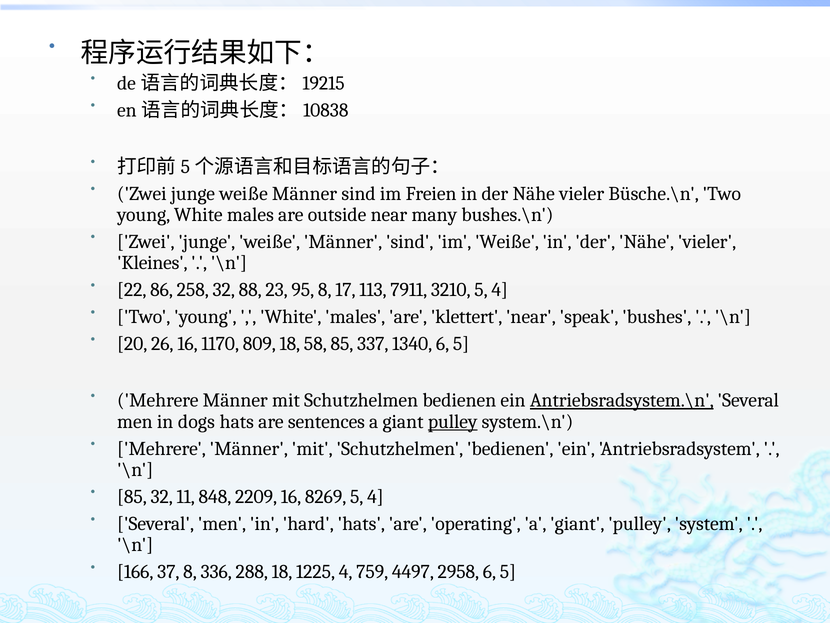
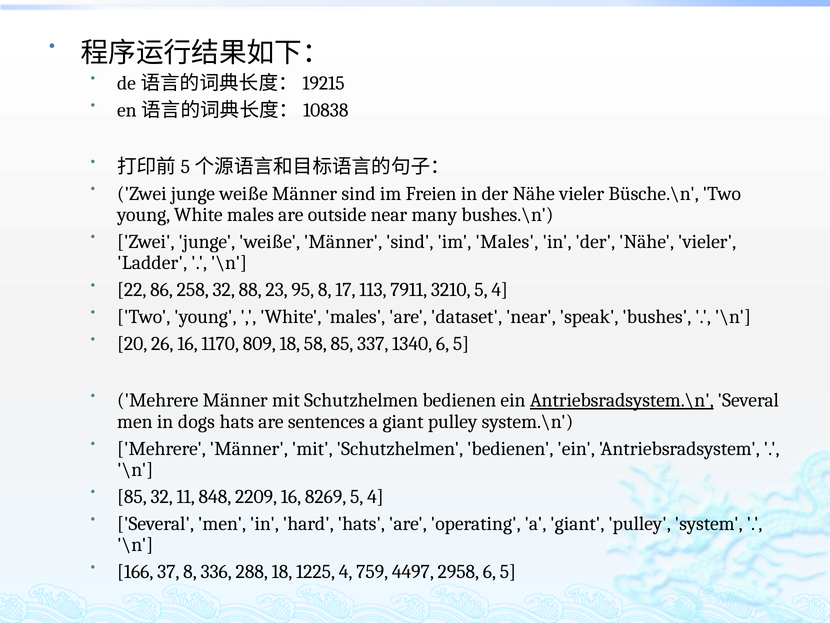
im Weiße: Weiße -> Males
Kleines: Kleines -> Ladder
klettert: klettert -> dataset
pulley at (453, 421) underline: present -> none
